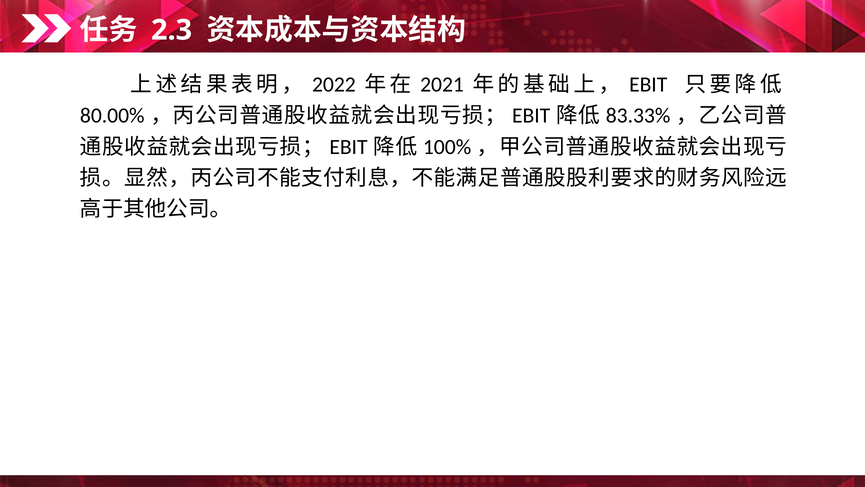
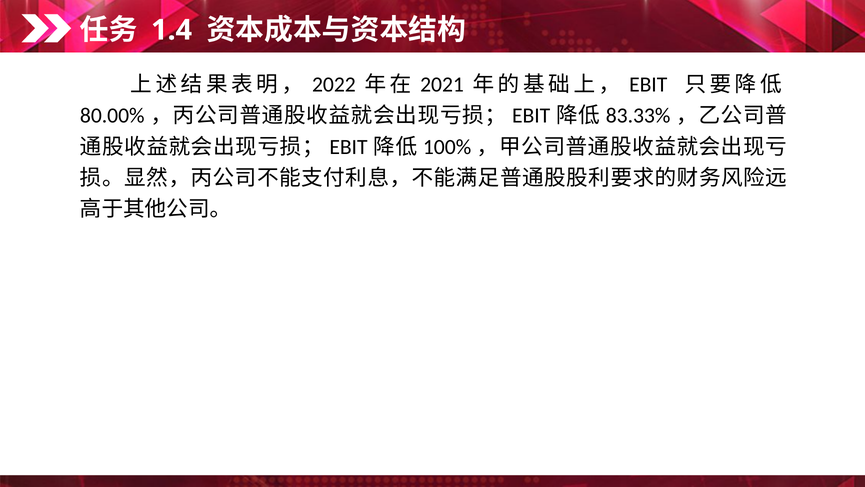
2.3: 2.3 -> 1.4
